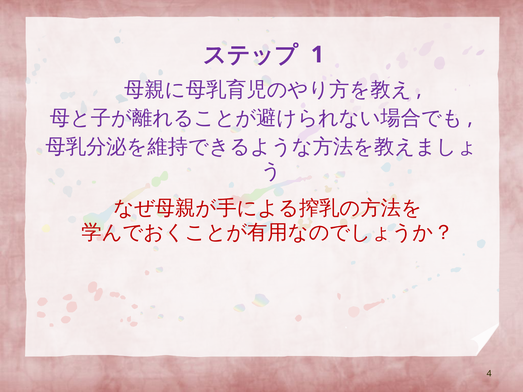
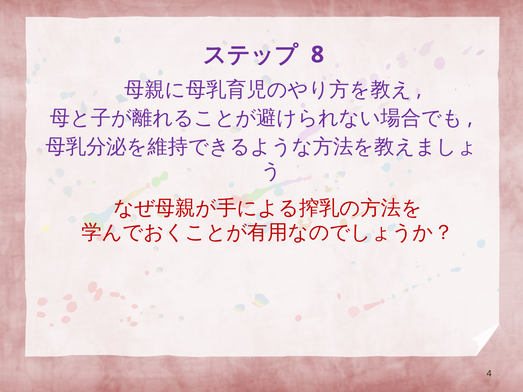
1: 1 -> 8
